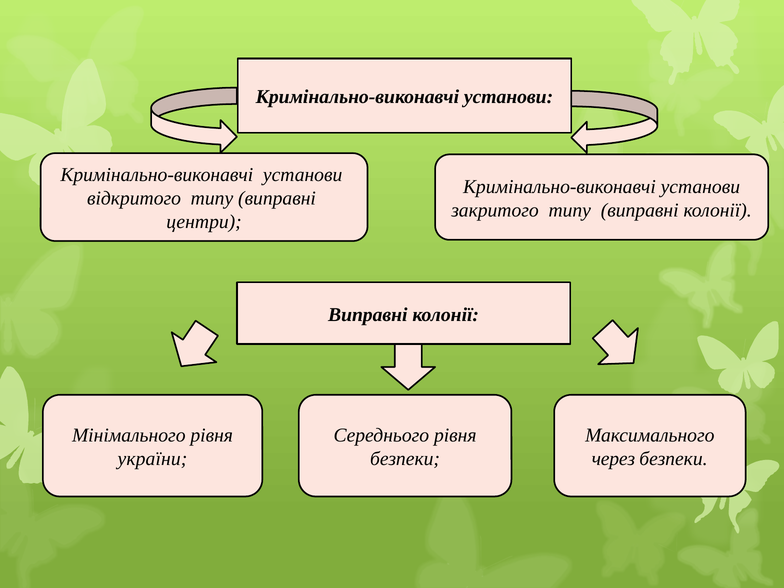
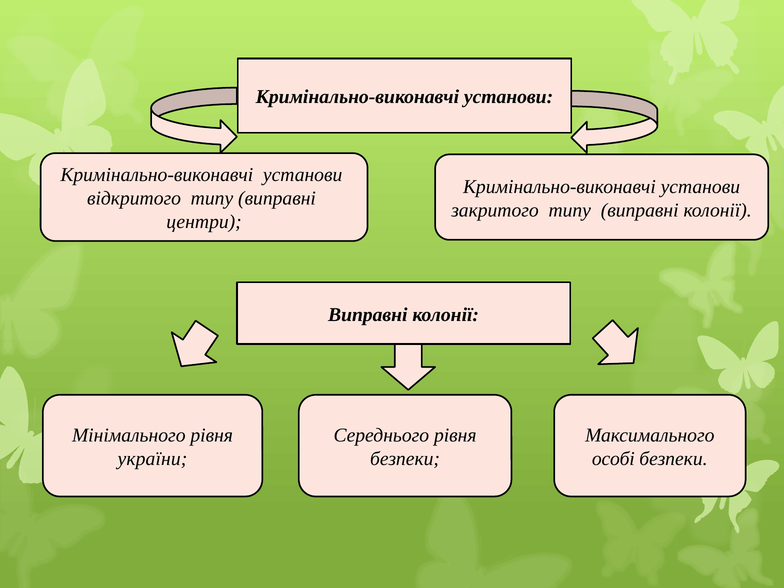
через: через -> особі
